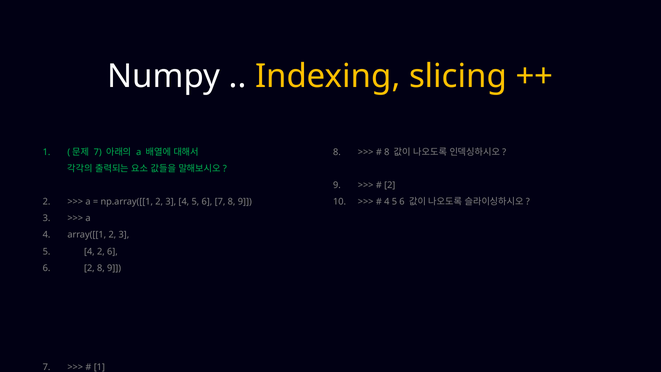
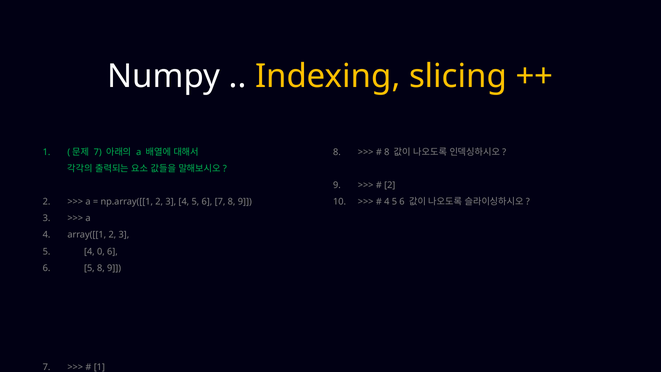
4 2: 2 -> 0
6 2: 2 -> 5
